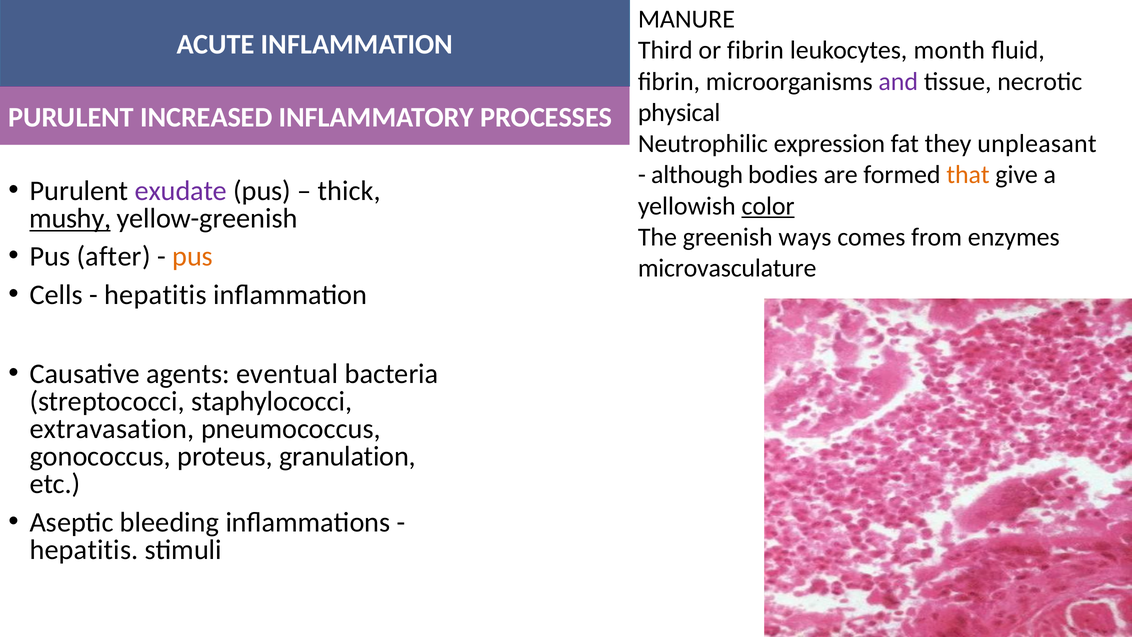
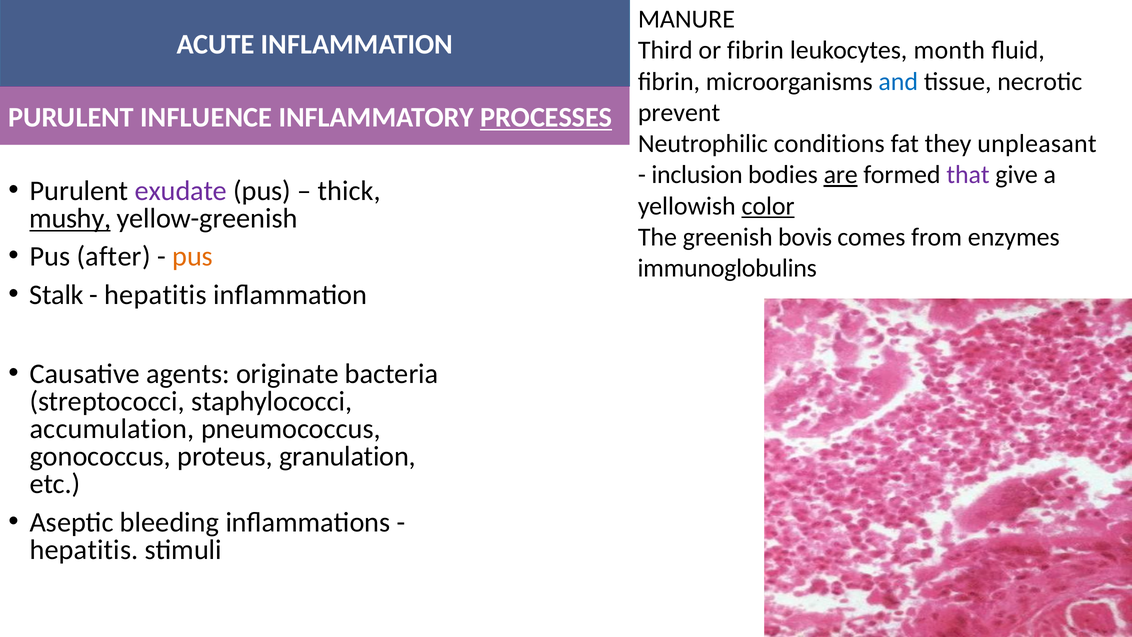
and colour: purple -> blue
physical: physical -> prevent
INCREASED: INCREASED -> INFLUENCE
PROCESSES underline: none -> present
expression: expression -> conditions
although: although -> inclusion
are underline: none -> present
that colour: orange -> purple
ways: ways -> bovis
microvasculature: microvasculature -> immunoglobulins
Cells: Cells -> Stalk
eventual: eventual -> originate
extravasation: extravasation -> accumulation
